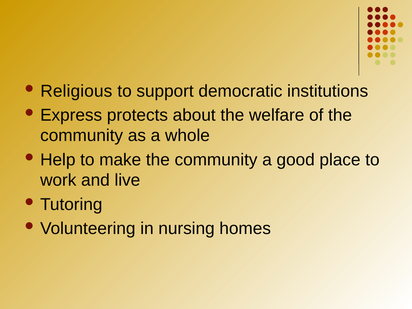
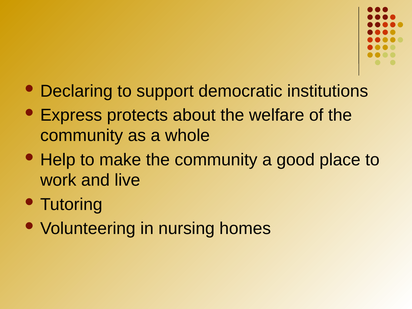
Religious: Religious -> Declaring
